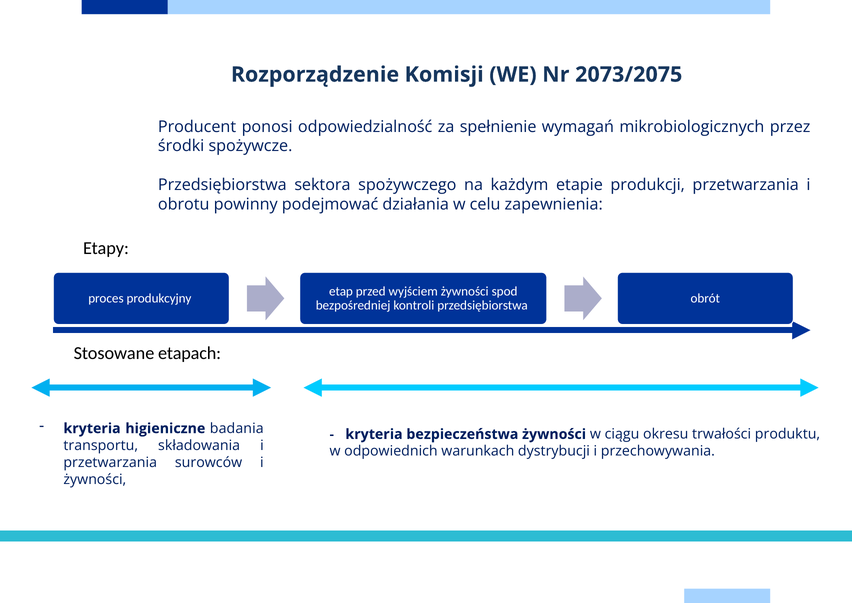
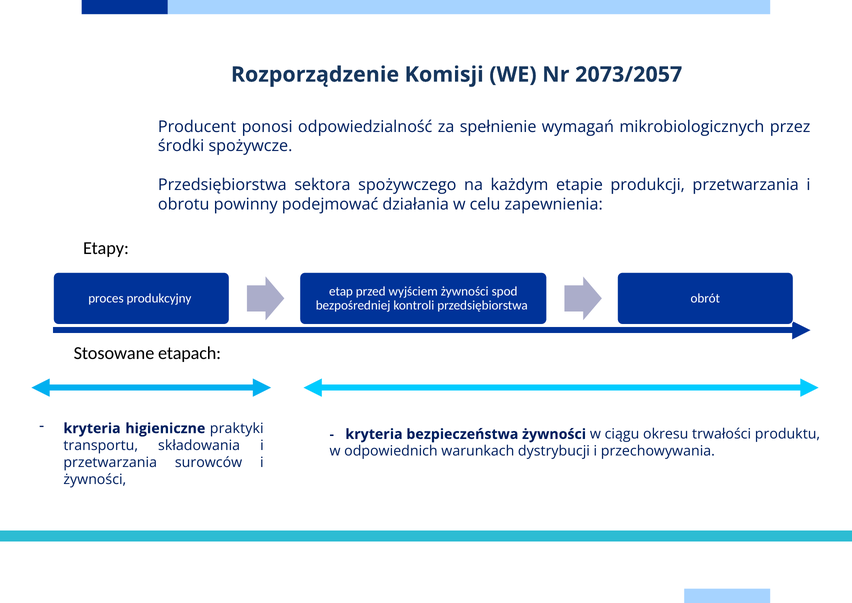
2073/2075: 2073/2075 -> 2073/2057
badania: badania -> praktyki
